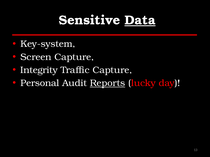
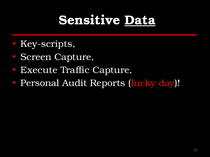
Key-system: Key-system -> Key-scripts
Integrity: Integrity -> Execute
Reports underline: present -> none
